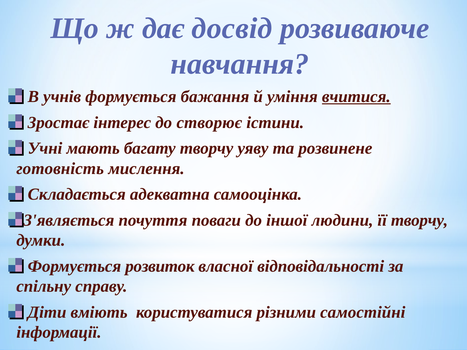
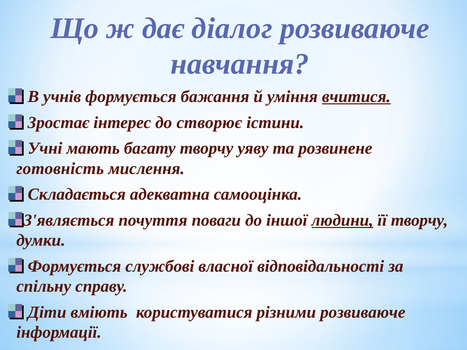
досвід: досвід -> діалог
людини underline: none -> present
розвиток: розвиток -> службові
різними самостійні: самостійні -> розвиваюче
